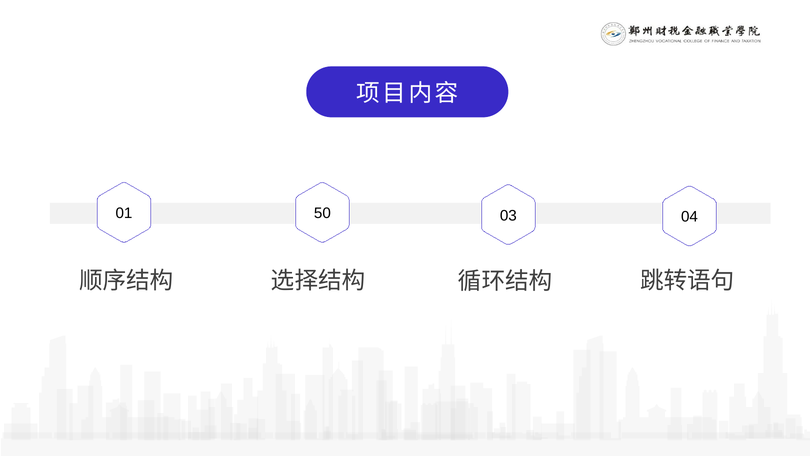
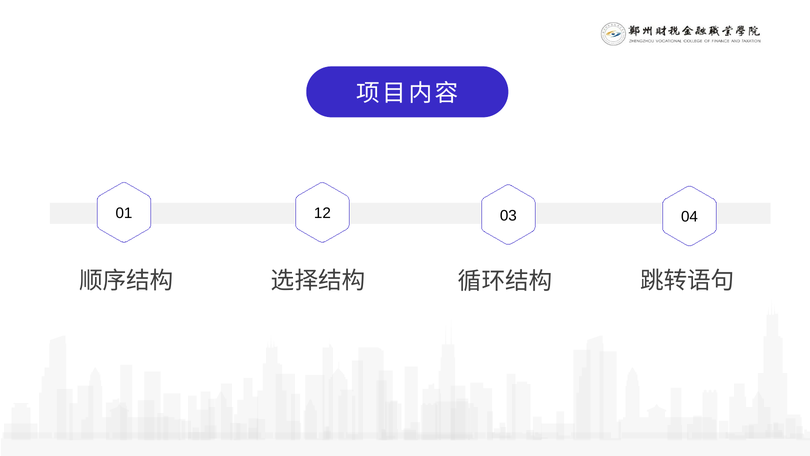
50: 50 -> 12
